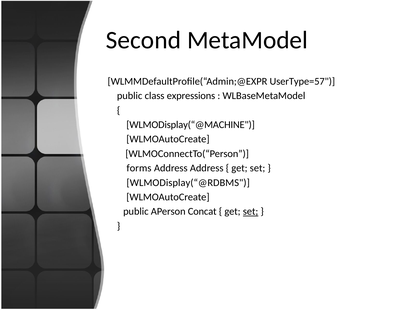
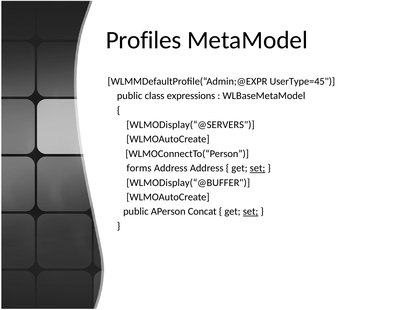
Second: Second -> Profiles
UserType=57: UserType=57 -> UserType=45
WLMODisplay(“@MACHINE: WLMODisplay(“@MACHINE -> WLMODisplay(“@SERVERS
set at (258, 168) underline: none -> present
WLMODisplay(“@RDBMS: WLMODisplay(“@RDBMS -> WLMODisplay(“@BUFFER
